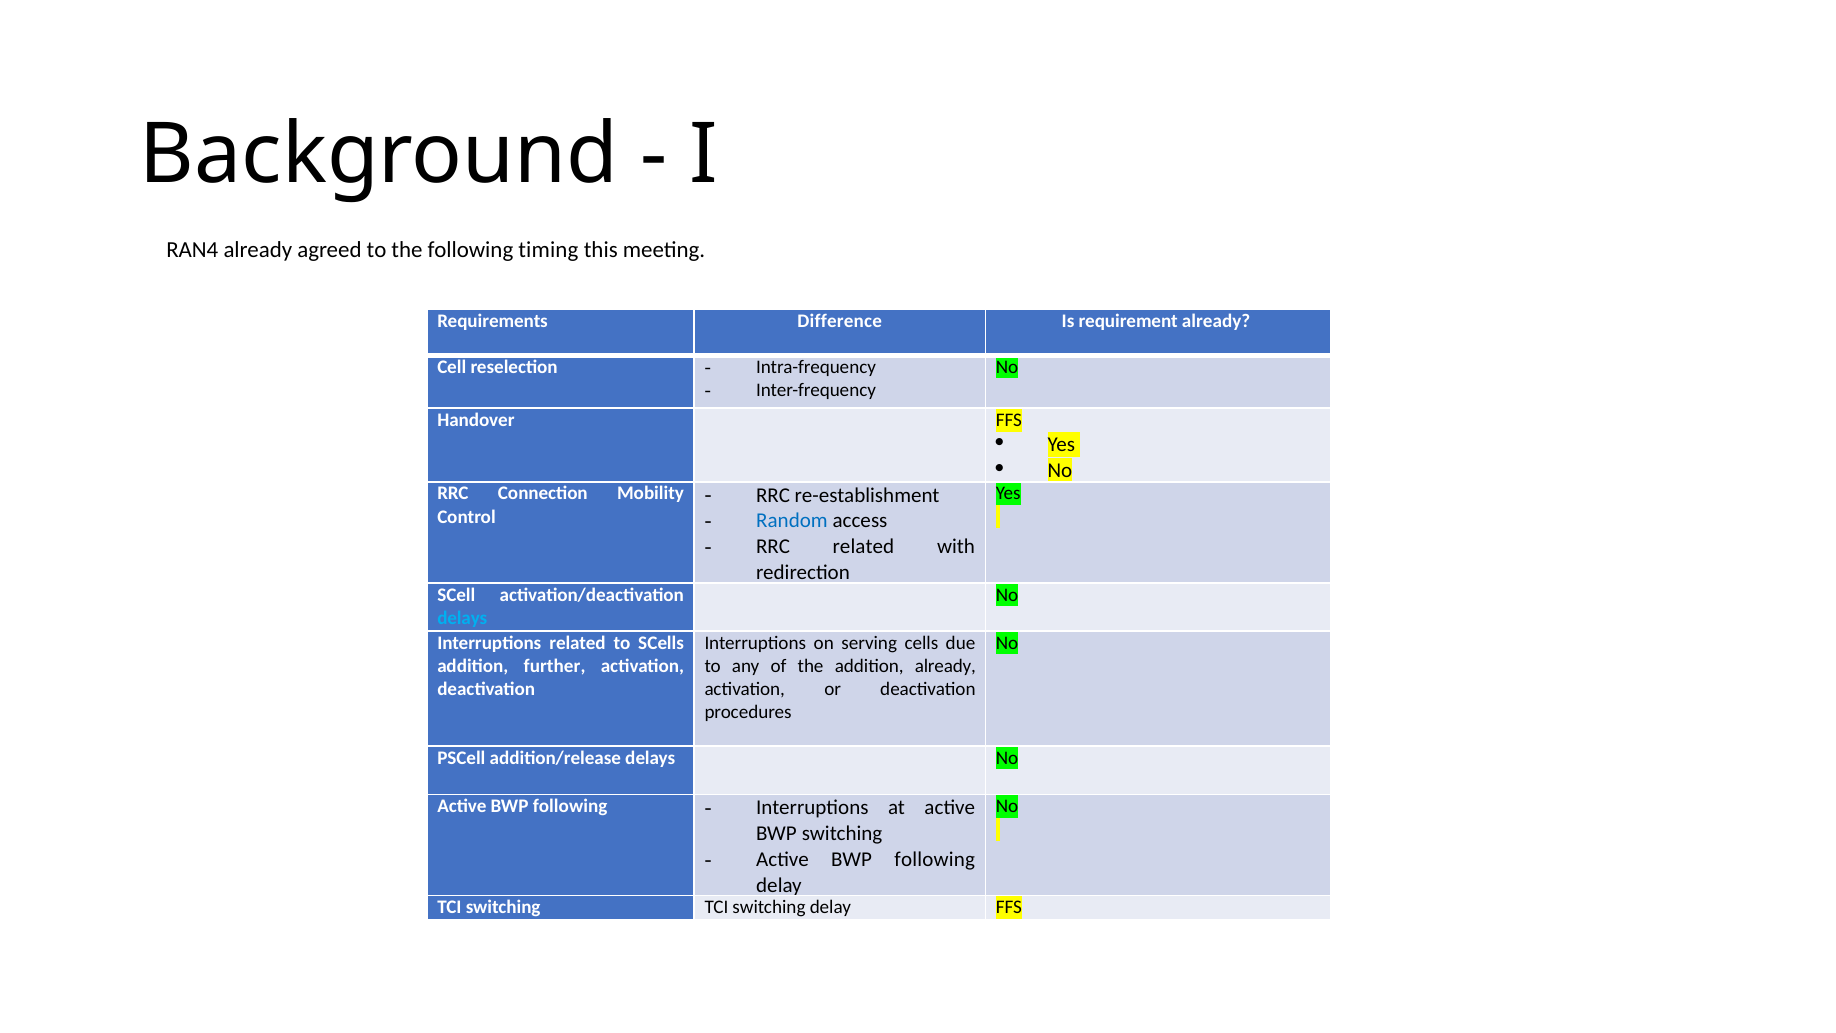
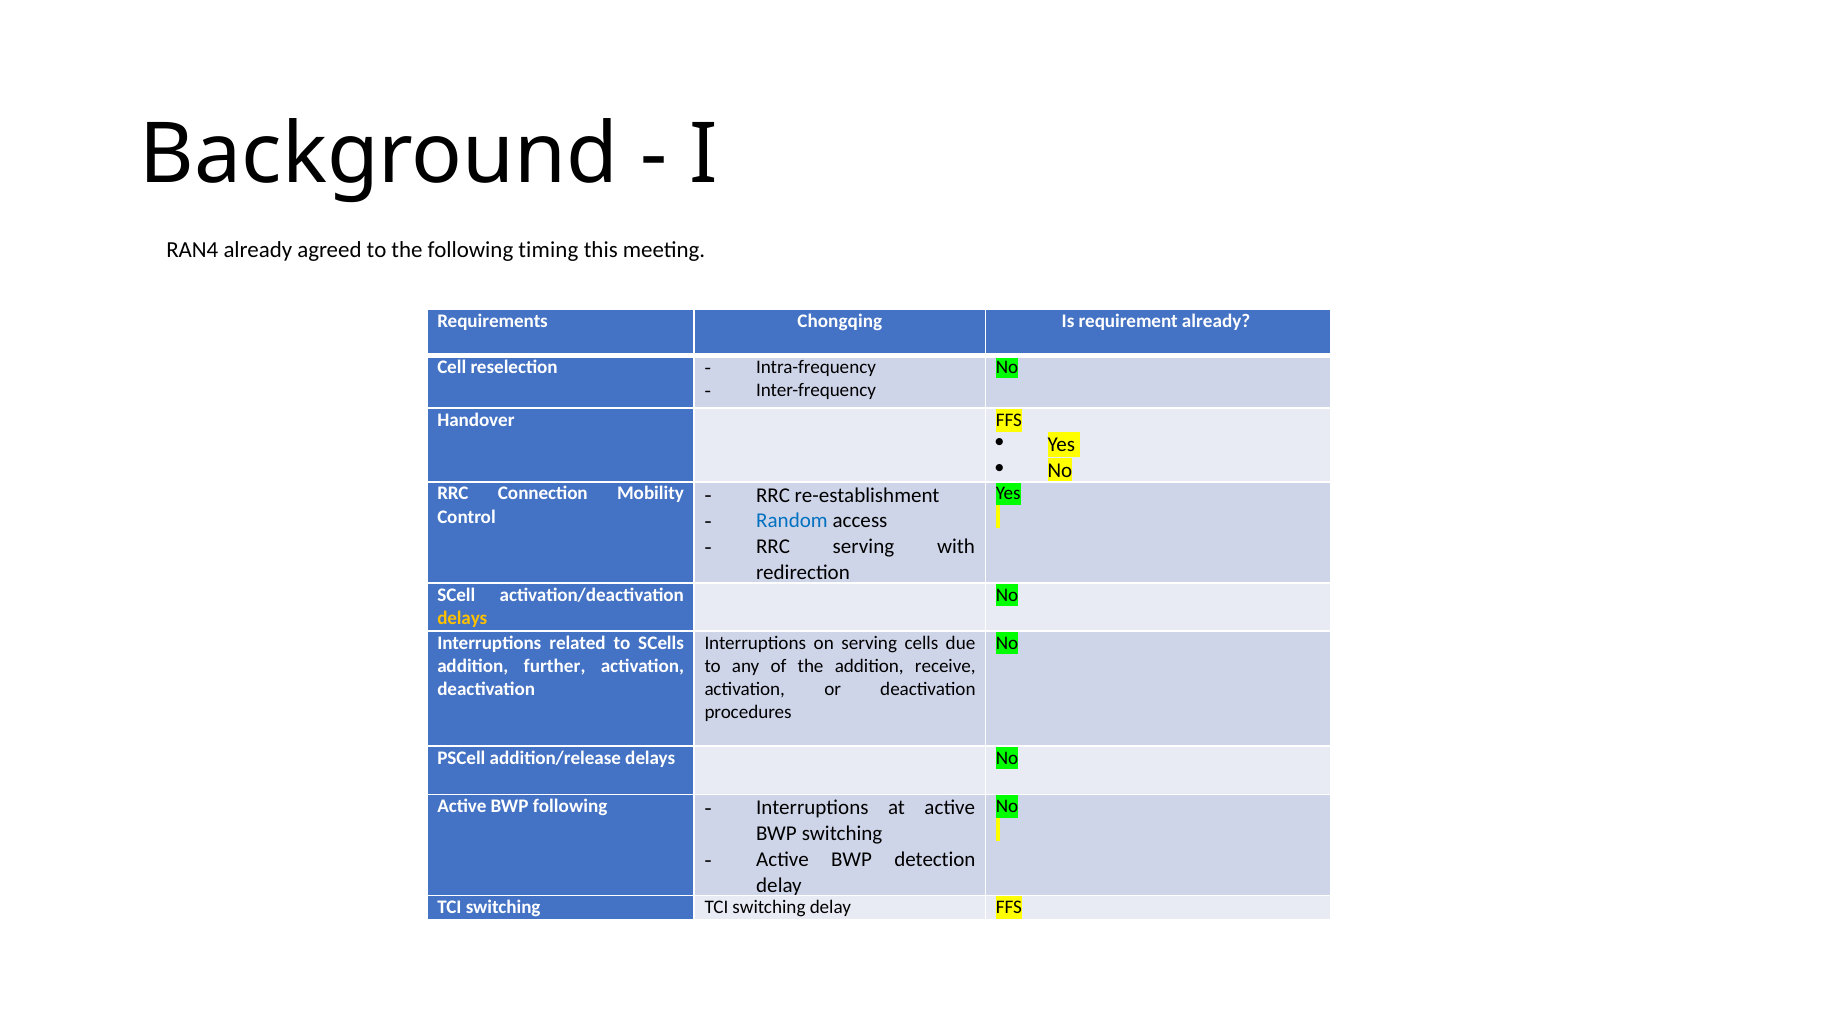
Difference: Difference -> Chongqing
RRC related: related -> serving
delays at (462, 618) colour: light blue -> yellow
addition already: already -> receive
following at (935, 859): following -> detection
